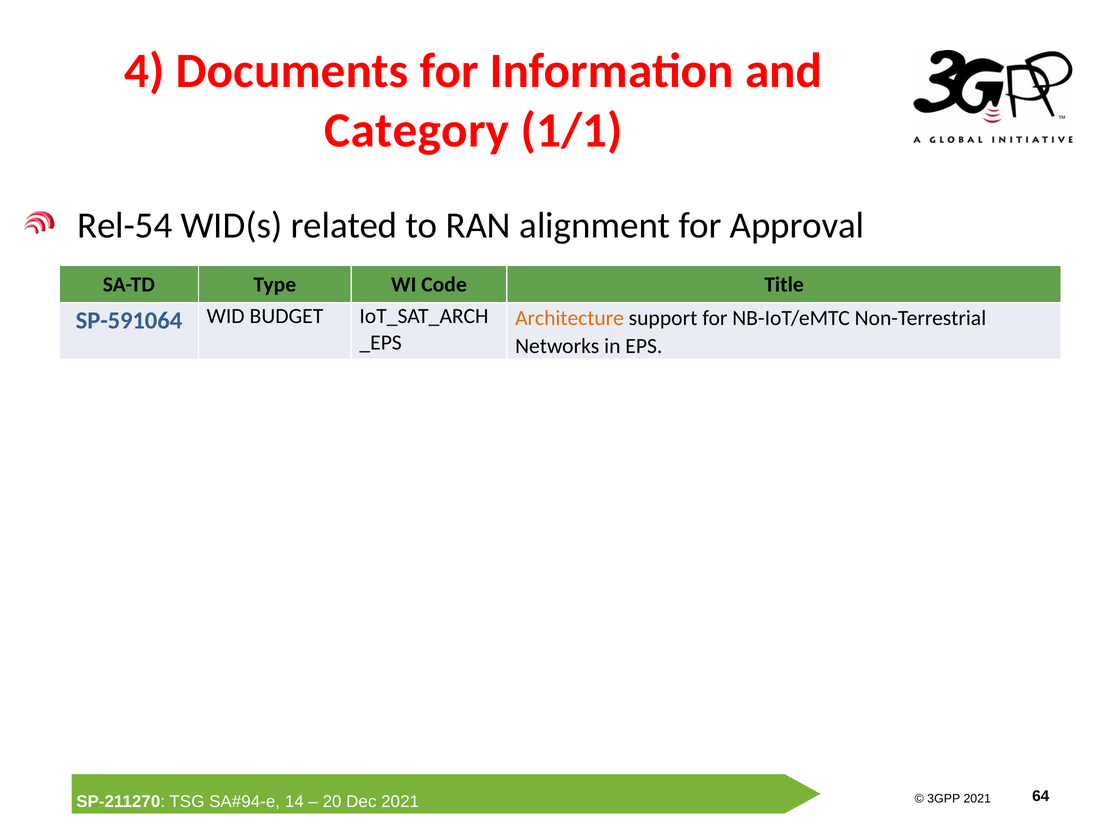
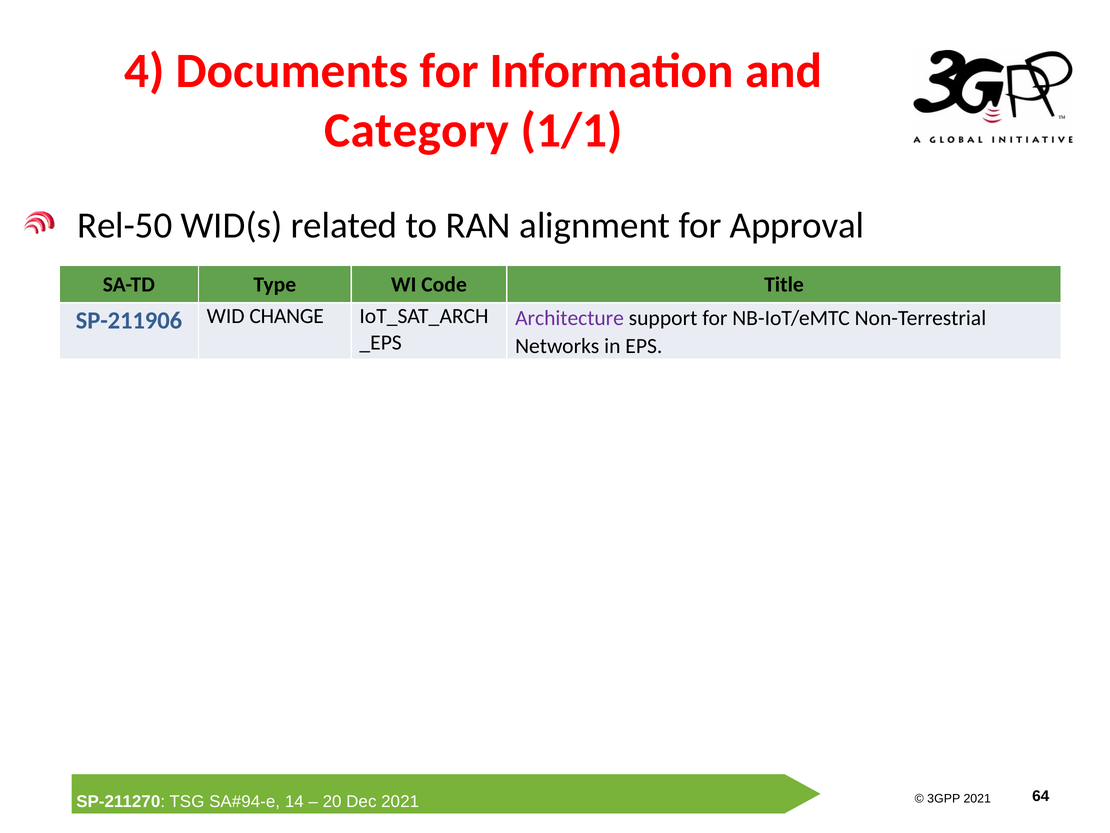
Rel-54: Rel-54 -> Rel-50
Architecture colour: orange -> purple
SP-591064: SP-591064 -> SP-211906
BUDGET: BUDGET -> CHANGE
